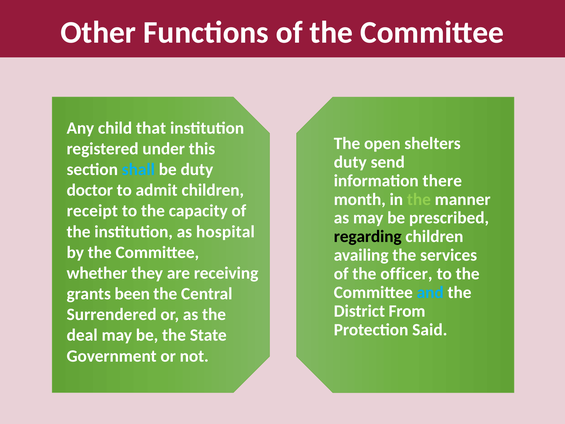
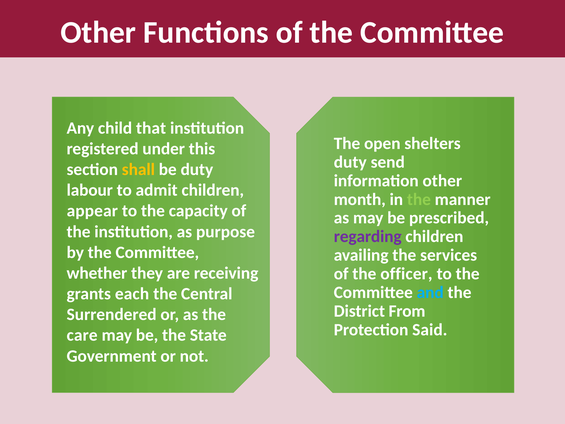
shall colour: light blue -> yellow
information there: there -> other
doctor: doctor -> labour
receipt: receipt -> appear
hospital: hospital -> purpose
regarding colour: black -> purple
been: been -> each
deal: deal -> care
